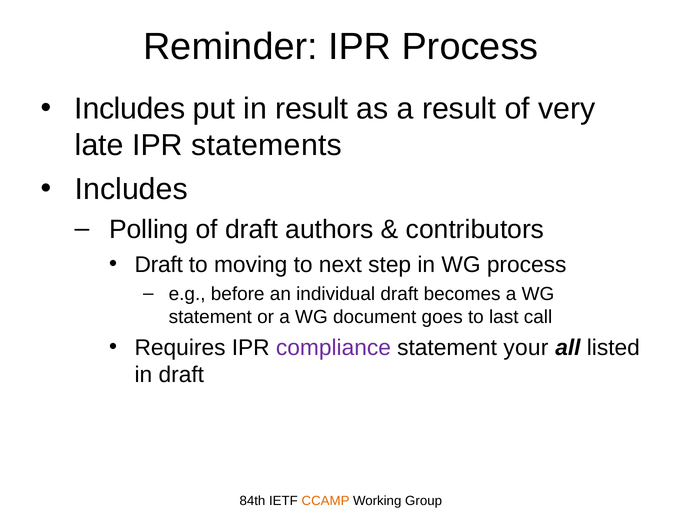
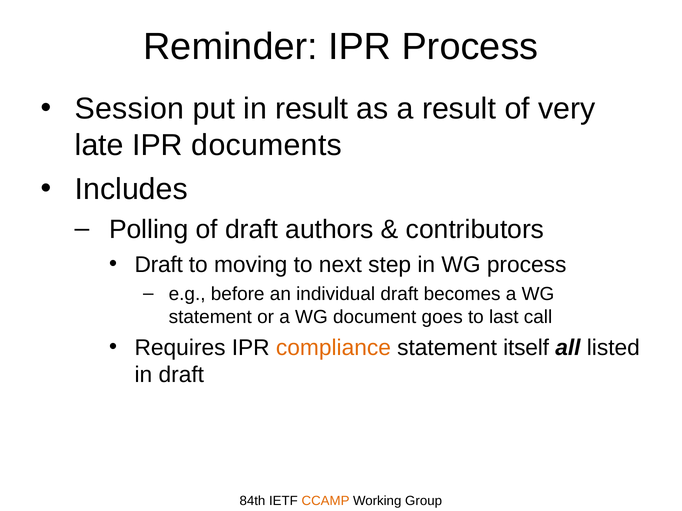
Includes at (130, 109): Includes -> Session
statements: statements -> documents
compliance colour: purple -> orange
your: your -> itself
